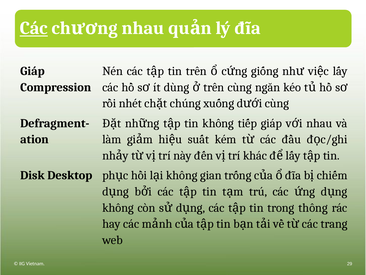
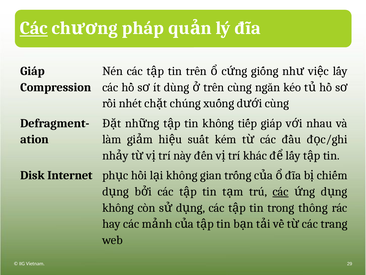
nhau at (143, 28): nhau -> pháp
Desktop: Desktop -> Internet
các at (281, 191) underline: none -> present
